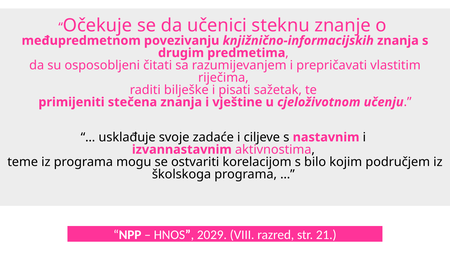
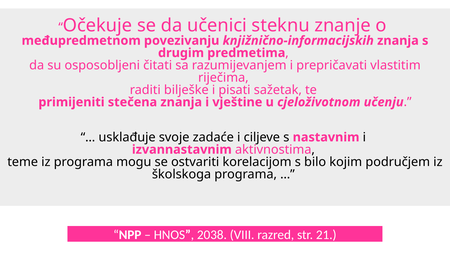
2029: 2029 -> 2038
